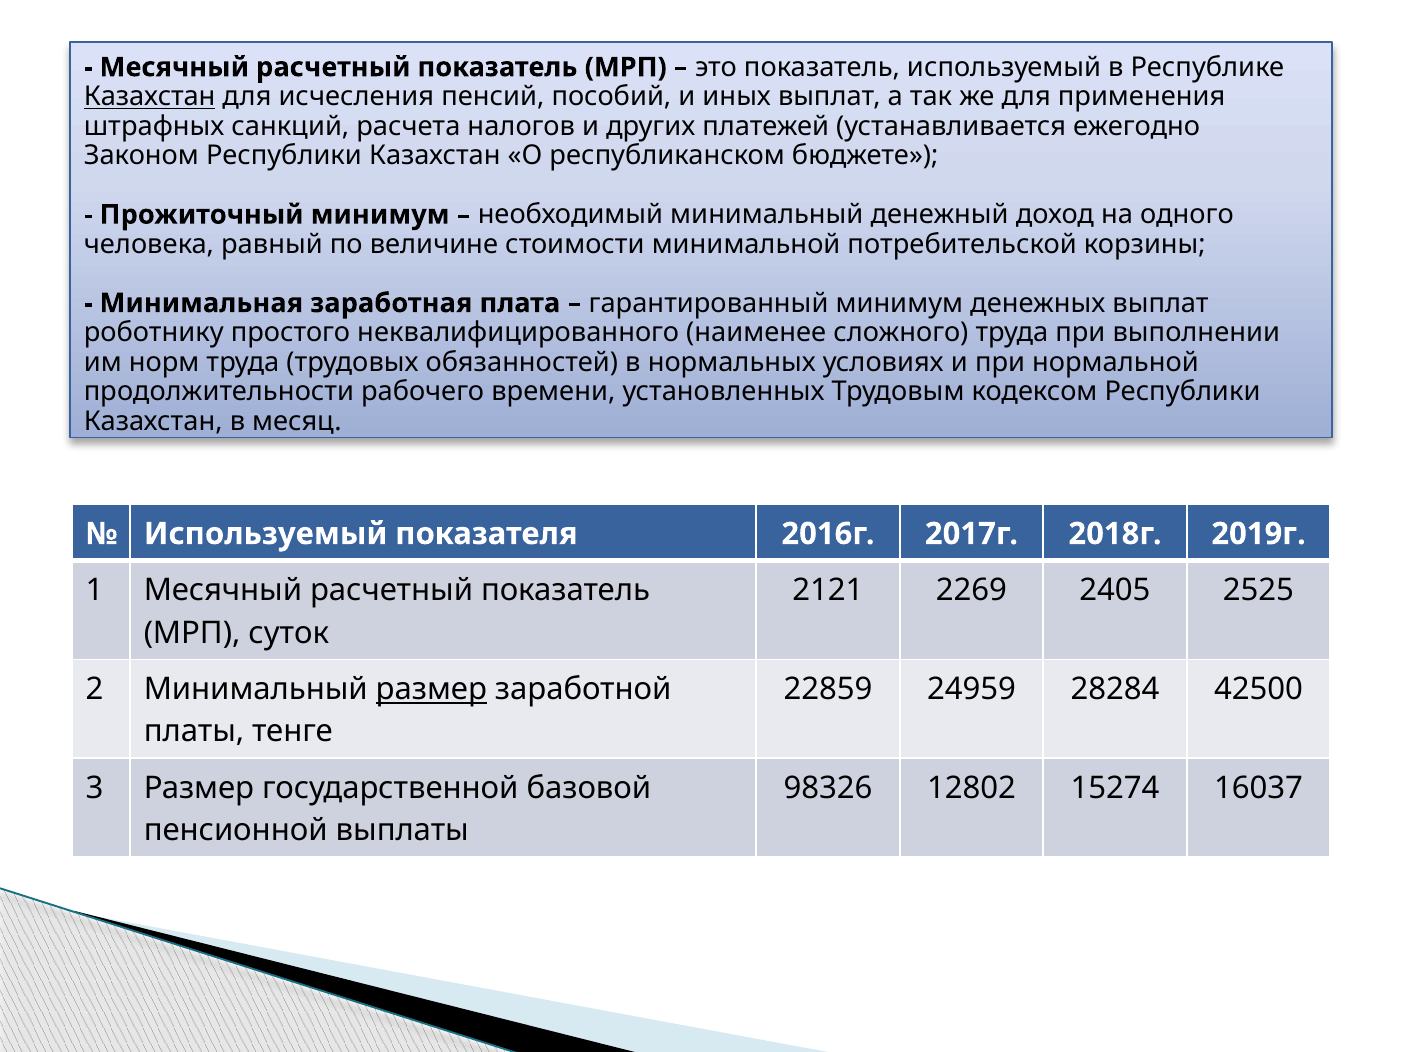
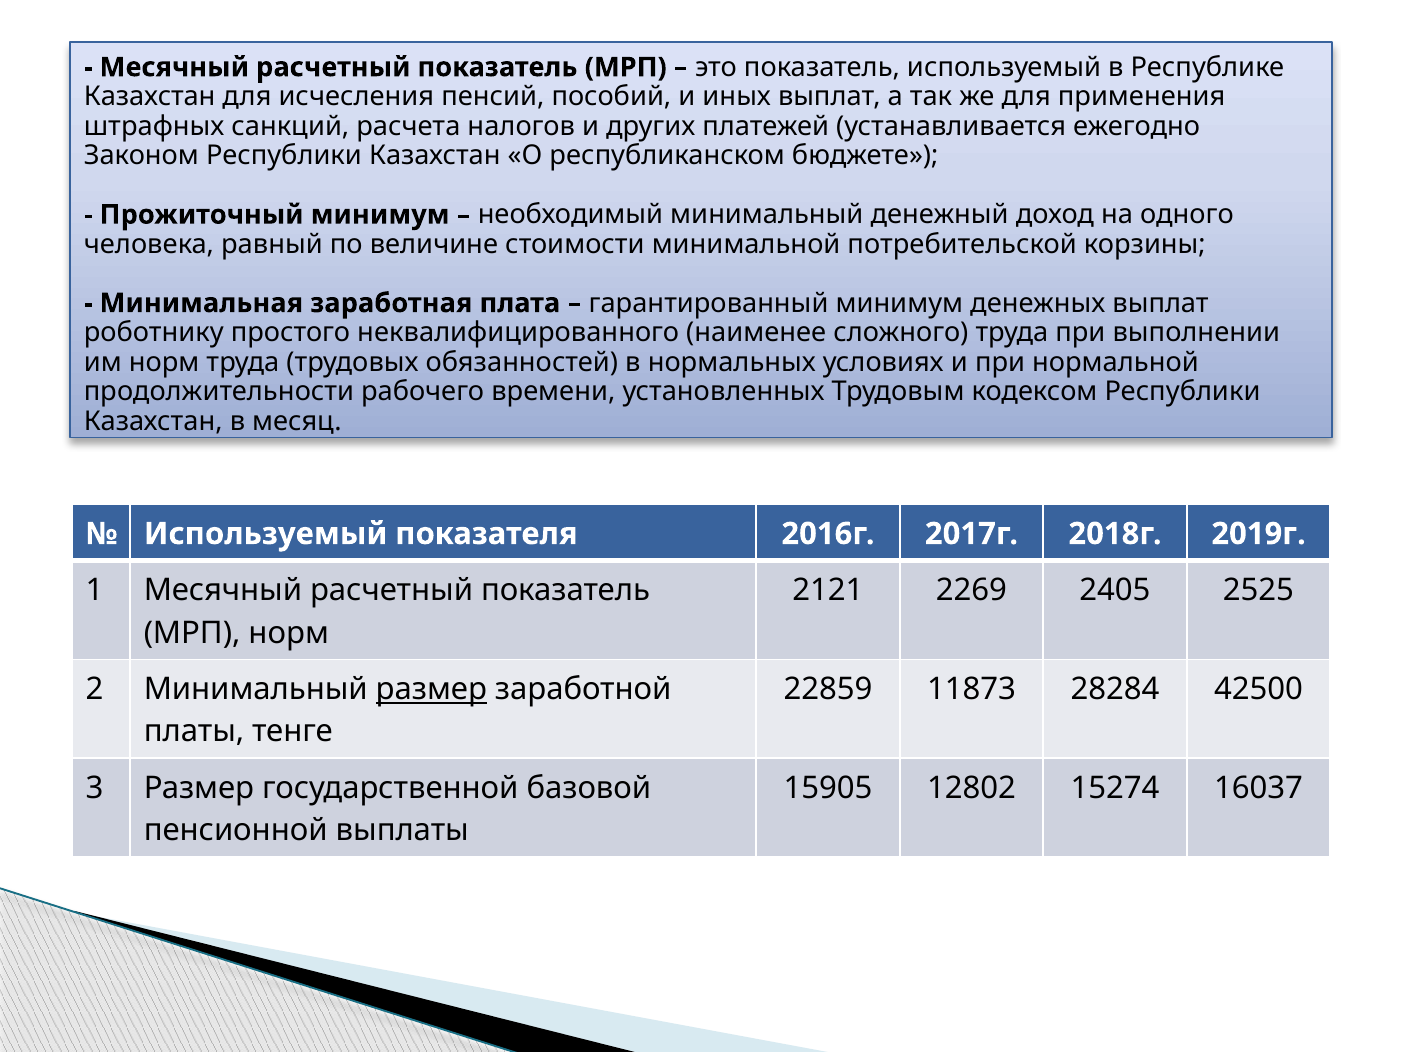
Казахстан at (150, 97) underline: present -> none
МРП суток: суток -> норм
24959: 24959 -> 11873
98326: 98326 -> 15905
